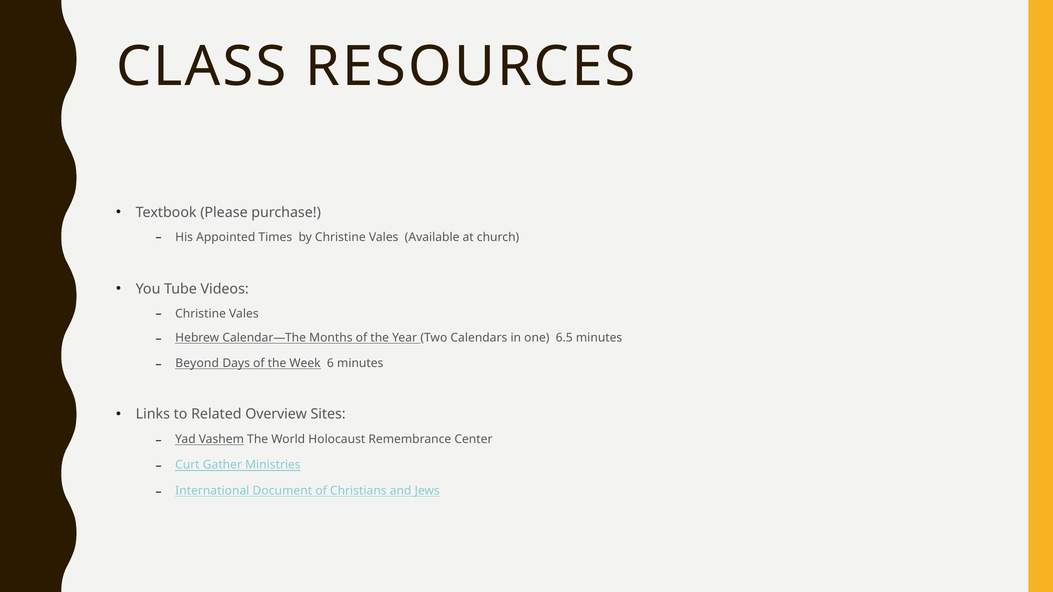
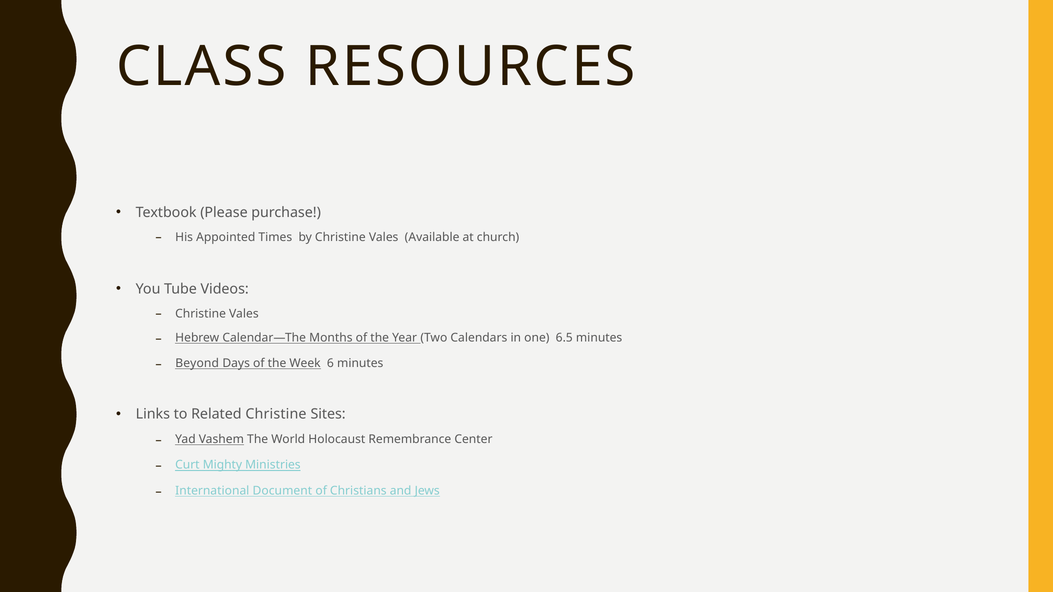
Related Overview: Overview -> Christine
Gather: Gather -> Mighty
